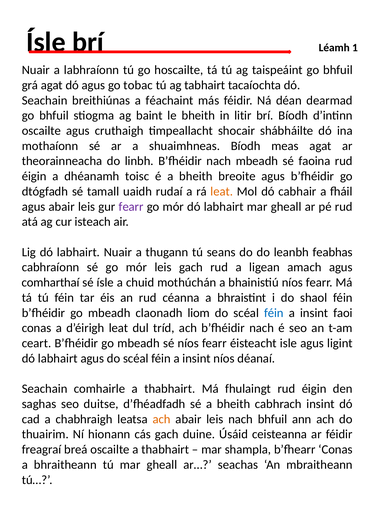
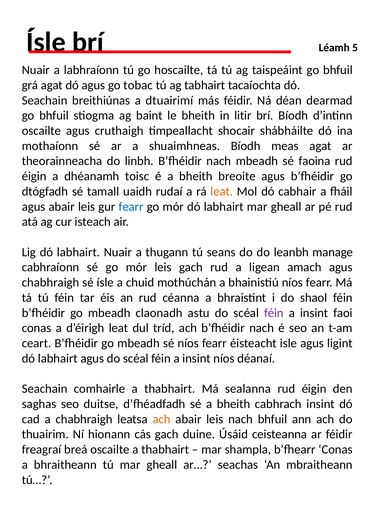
1: 1 -> 5
féachaint: féachaint -> dtuairimí
fearr at (131, 206) colour: purple -> blue
feabhas: feabhas -> manage
comharthaí at (51, 282): comharthaí -> chabhraigh
liom: liom -> astu
féin at (274, 312) colour: blue -> purple
fhulaingt: fhulaingt -> sealanna
